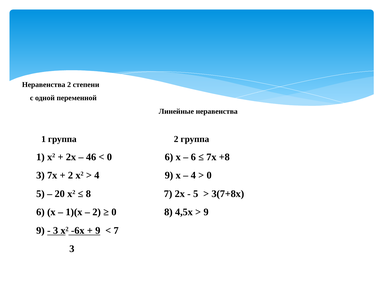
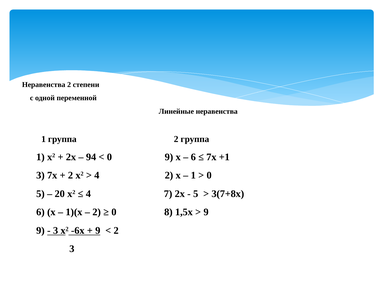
46: 46 -> 94
0 6: 6 -> 9
+8: +8 -> +1
4 9: 9 -> 2
4 at (193, 176): 4 -> 1
8 at (88, 194): 8 -> 4
4,5х: 4,5х -> 1,5х
7 at (116, 231): 7 -> 2
